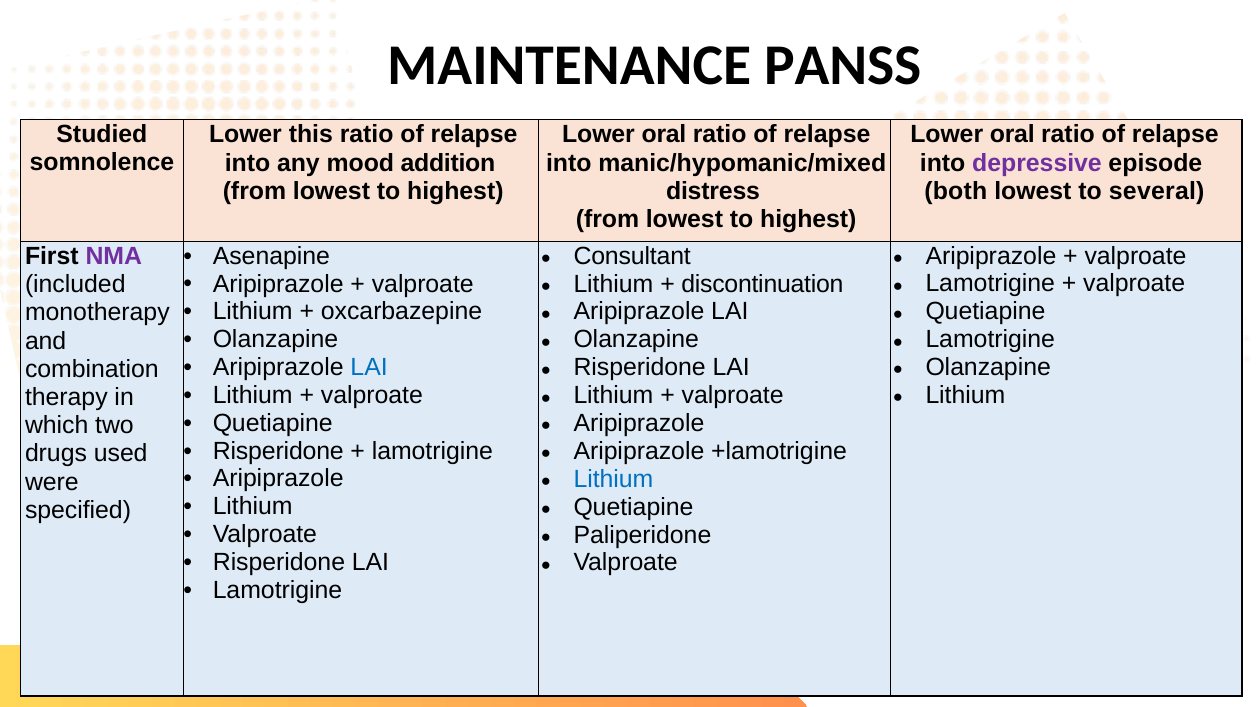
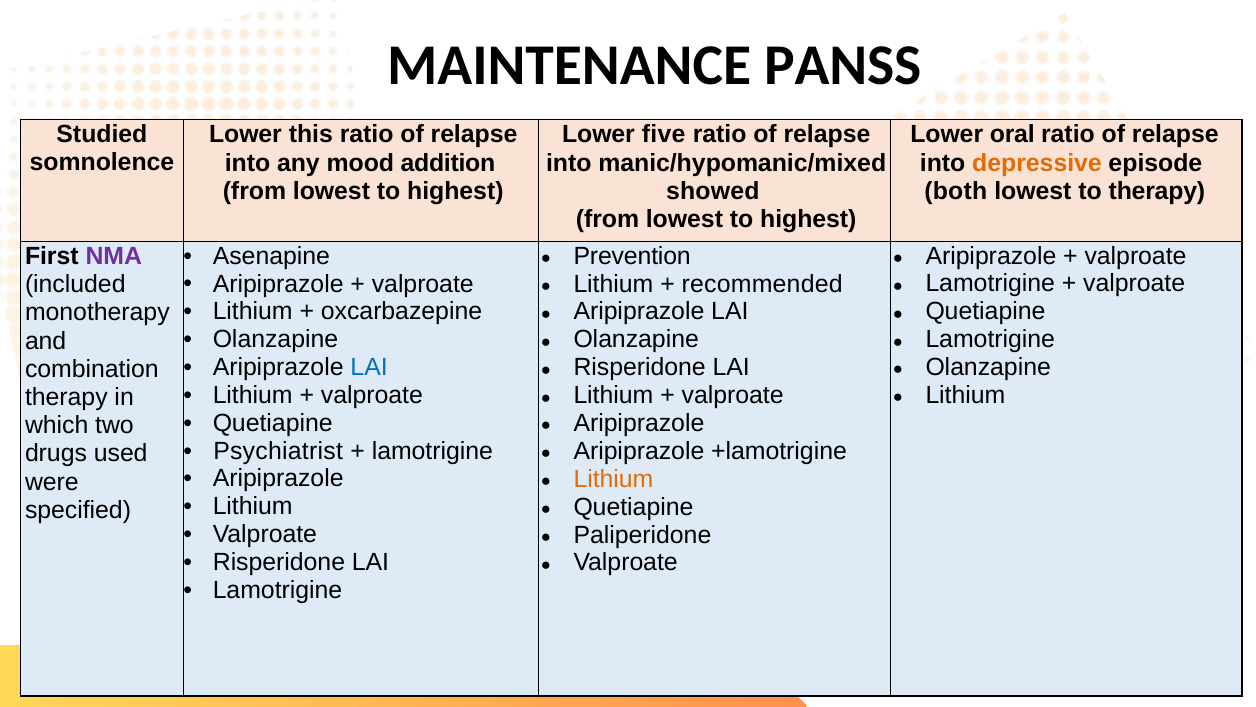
oral at (664, 135): oral -> five
depressive colour: purple -> orange
distress: distress -> showed
to several: several -> therapy
Consultant: Consultant -> Prevention
discontinuation: discontinuation -> recommended
Risperidone at (278, 451): Risperidone -> Psychiatrist
Lithium at (614, 479) colour: blue -> orange
